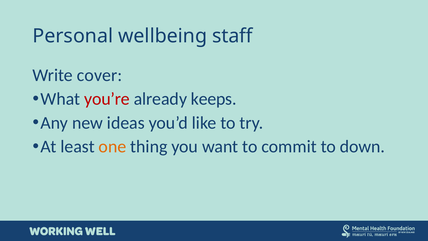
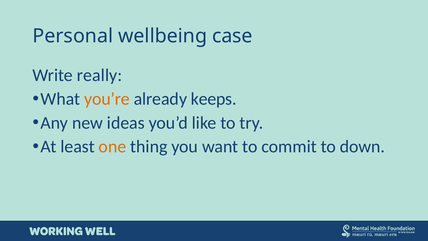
staff: staff -> case
cover: cover -> really
you’re colour: red -> orange
